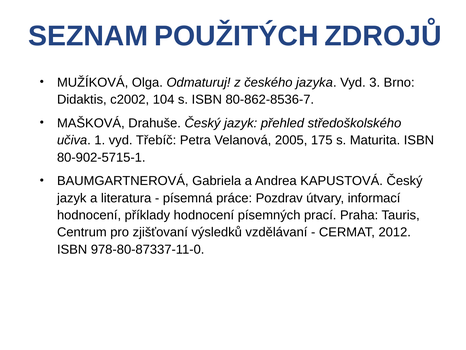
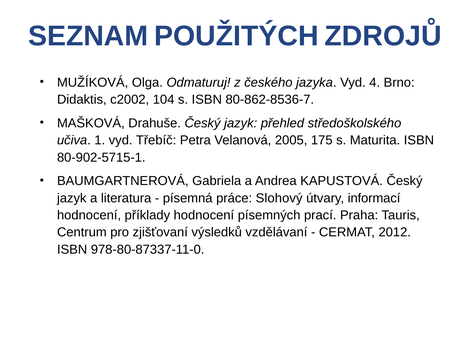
3: 3 -> 4
Pozdrav: Pozdrav -> Slohový
